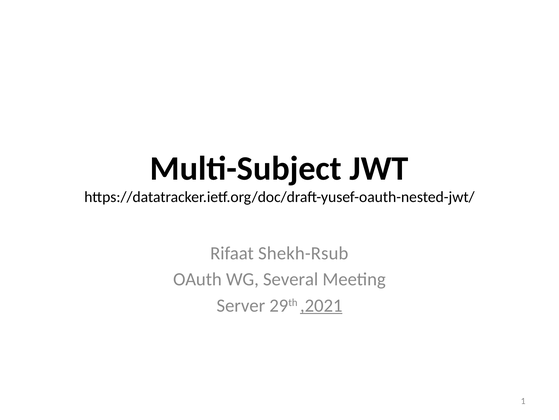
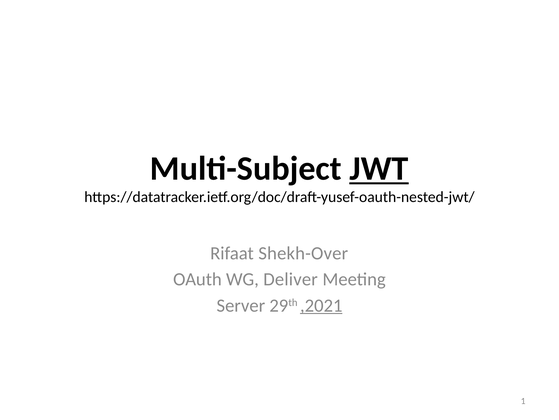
JWT underline: none -> present
Shekh-Rsub: Shekh-Rsub -> Shekh-Over
Several: Several -> Deliver
